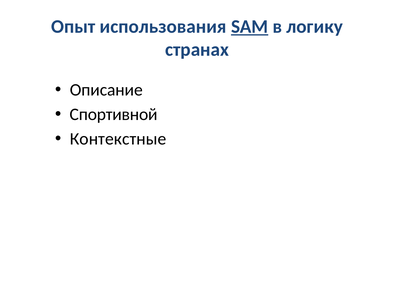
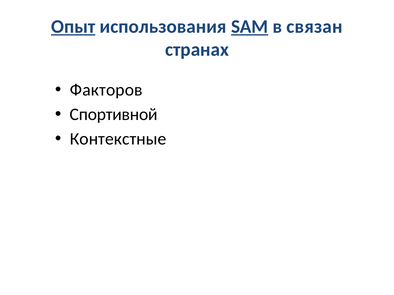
Опыт underline: none -> present
логику: логику -> связан
Описание: Описание -> Факторов
